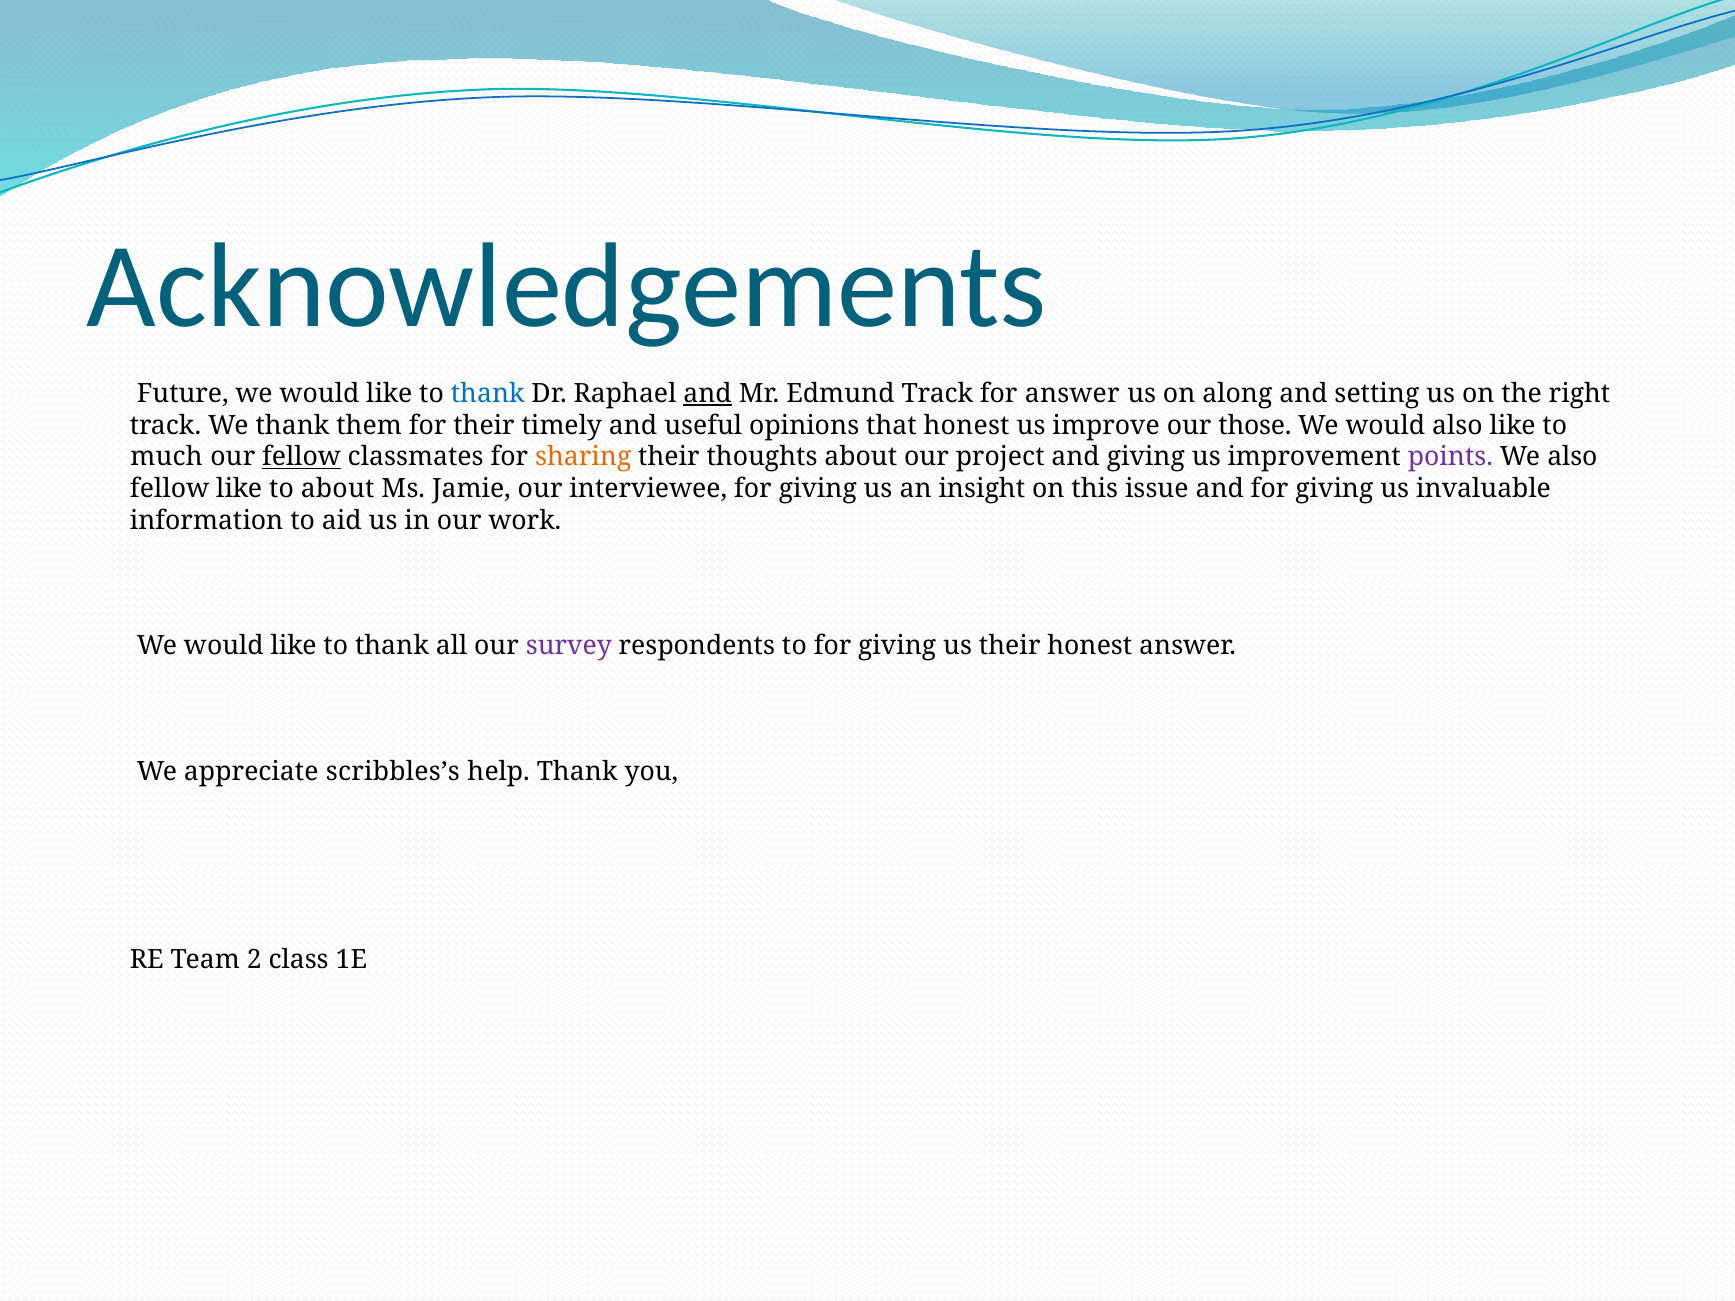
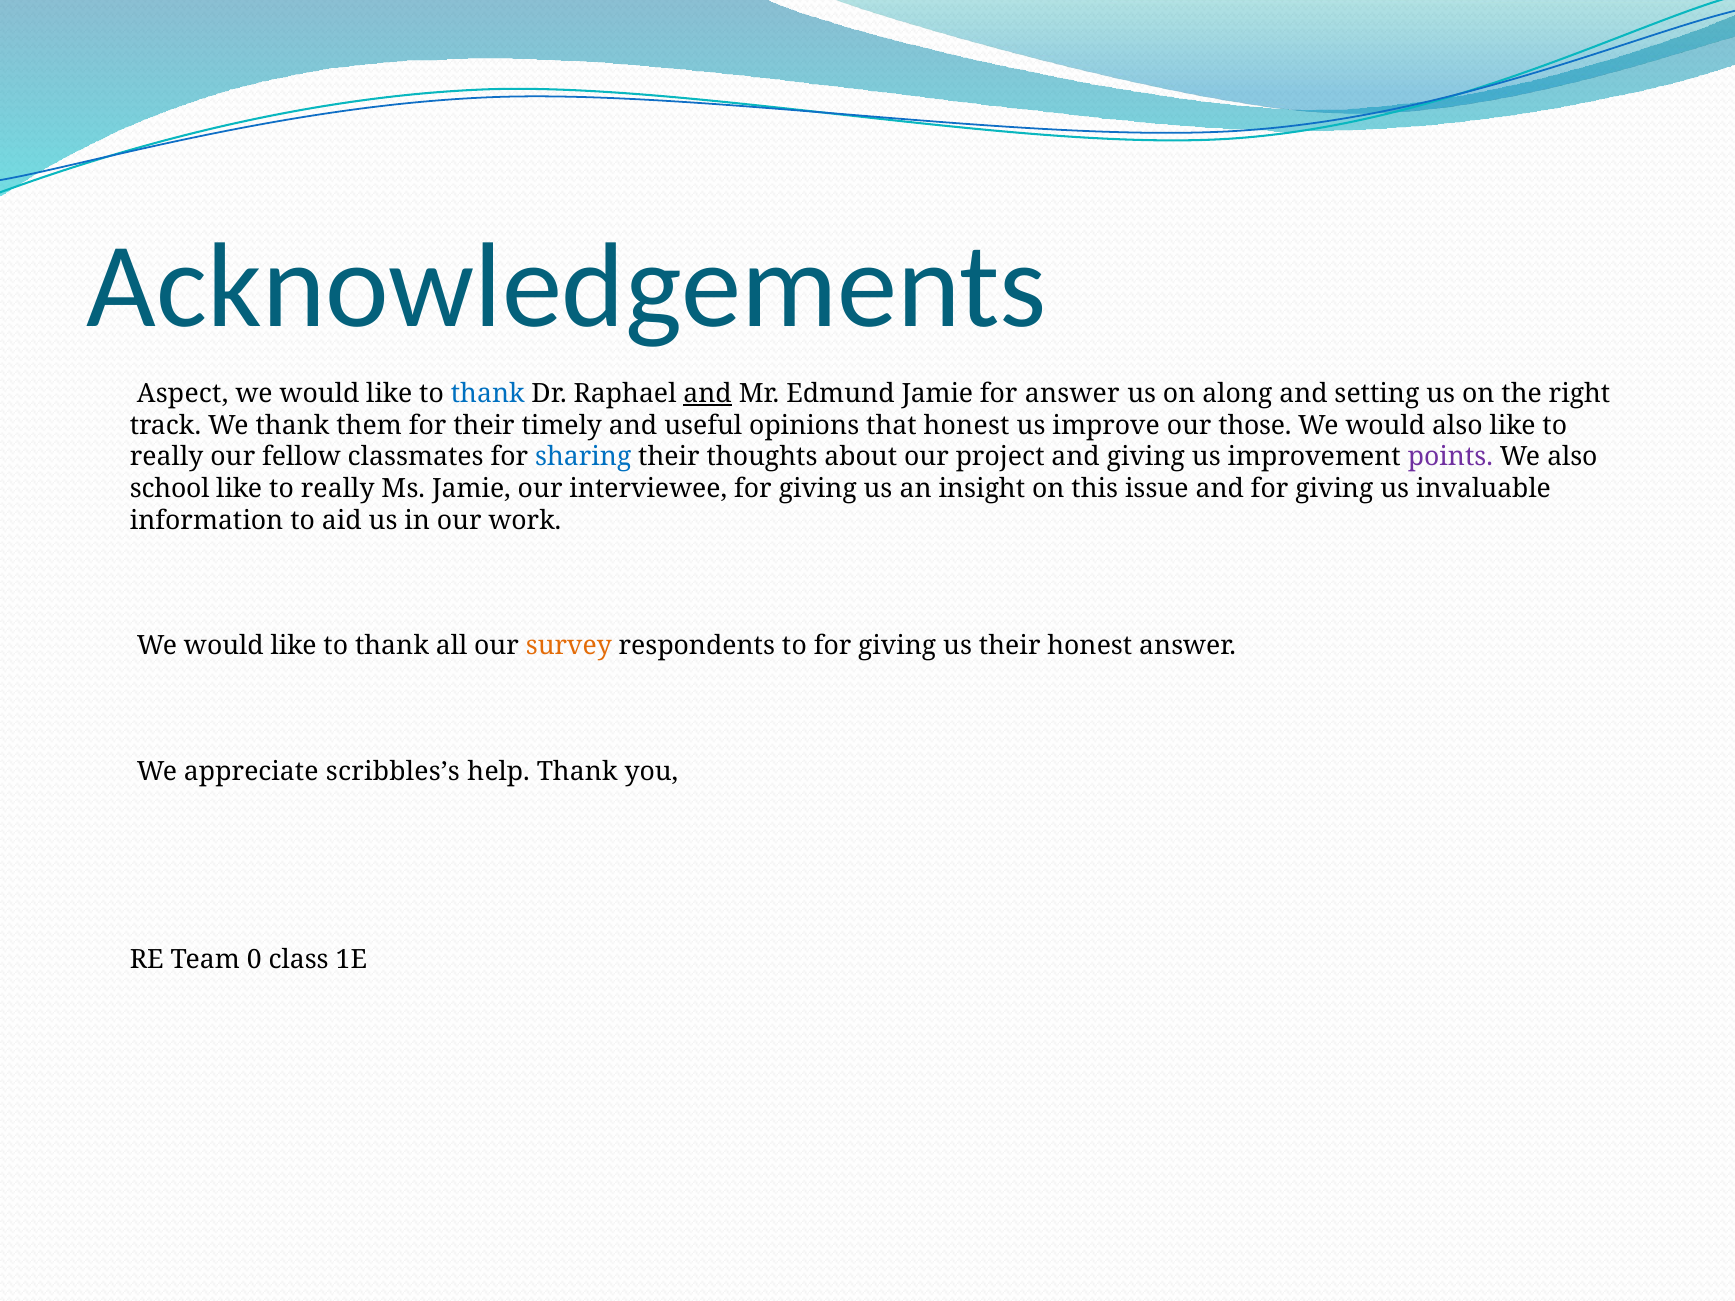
Future: Future -> Aspect
Edmund Track: Track -> Jamie
much at (167, 457): much -> really
fellow at (301, 457) underline: present -> none
sharing colour: orange -> blue
fellow at (170, 489): fellow -> school
about at (338, 489): about -> really
survey colour: purple -> orange
2: 2 -> 0
